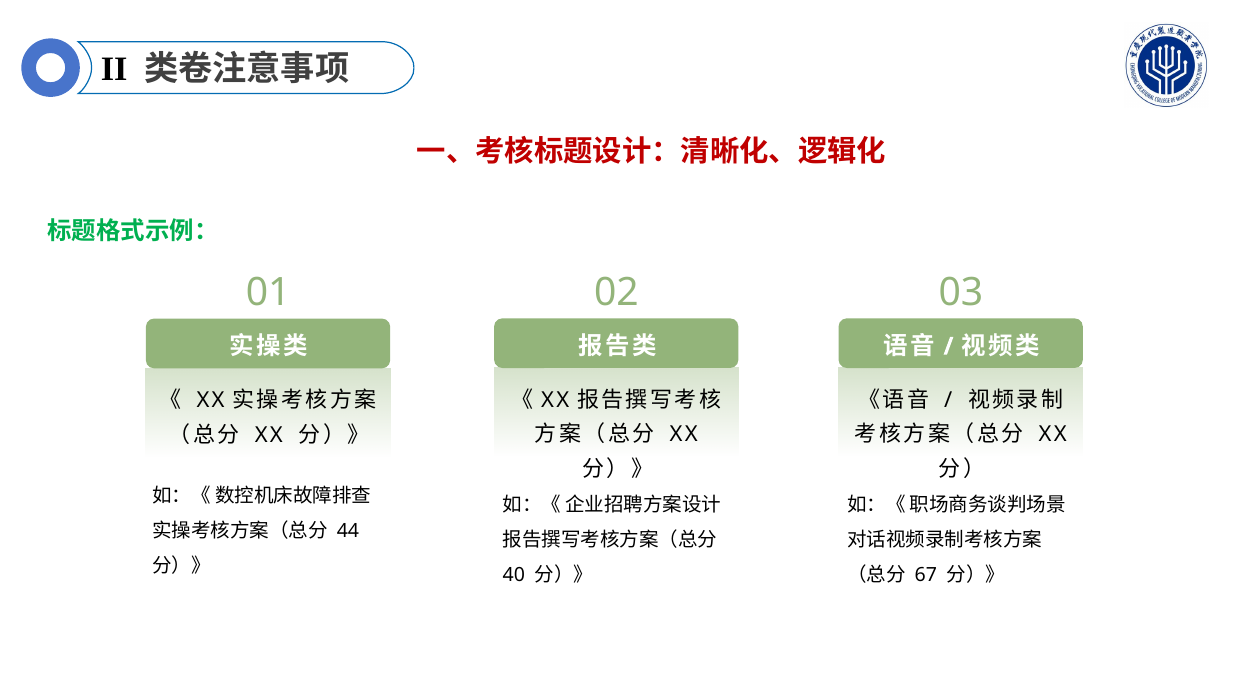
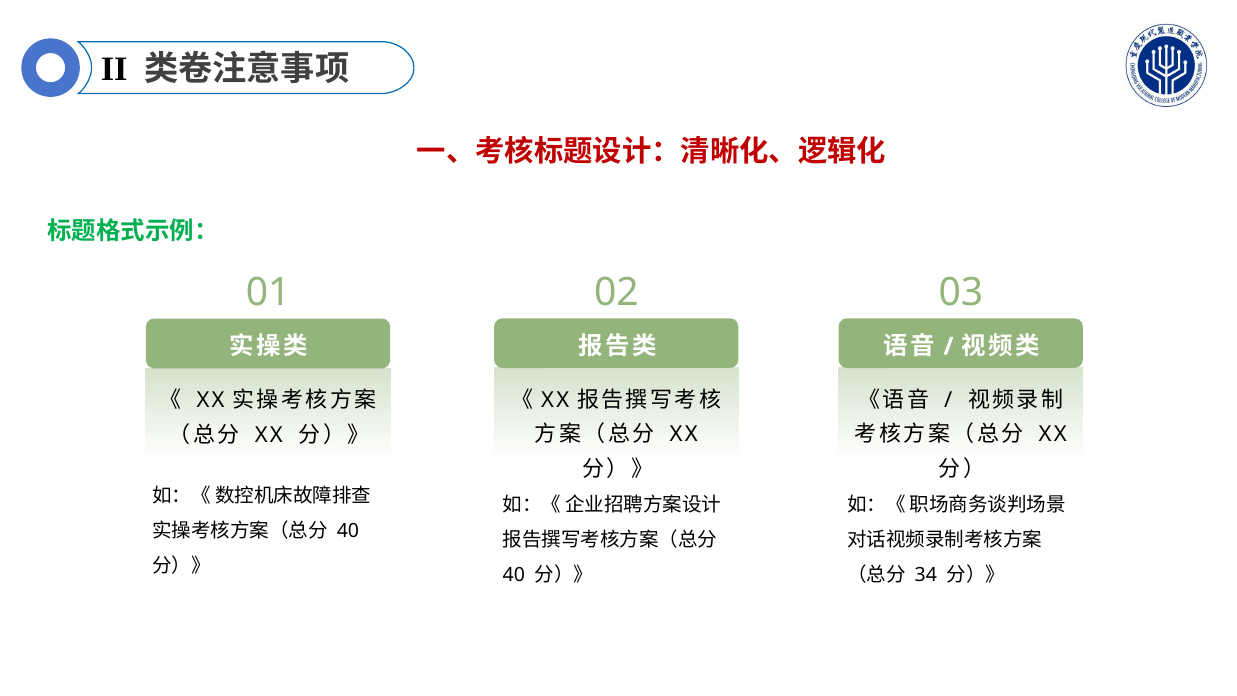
44 at (348, 531): 44 -> 40
67: 67 -> 34
